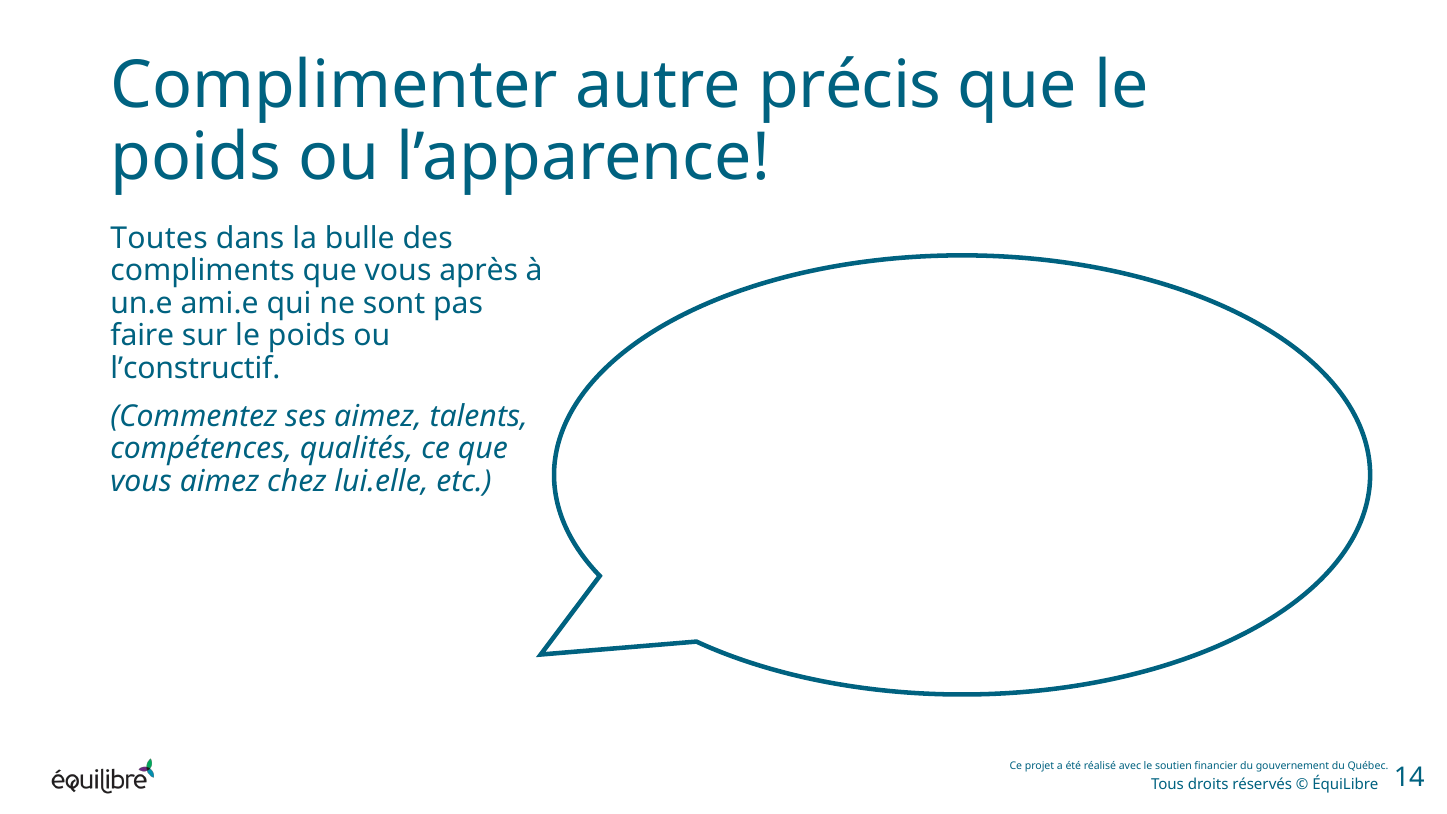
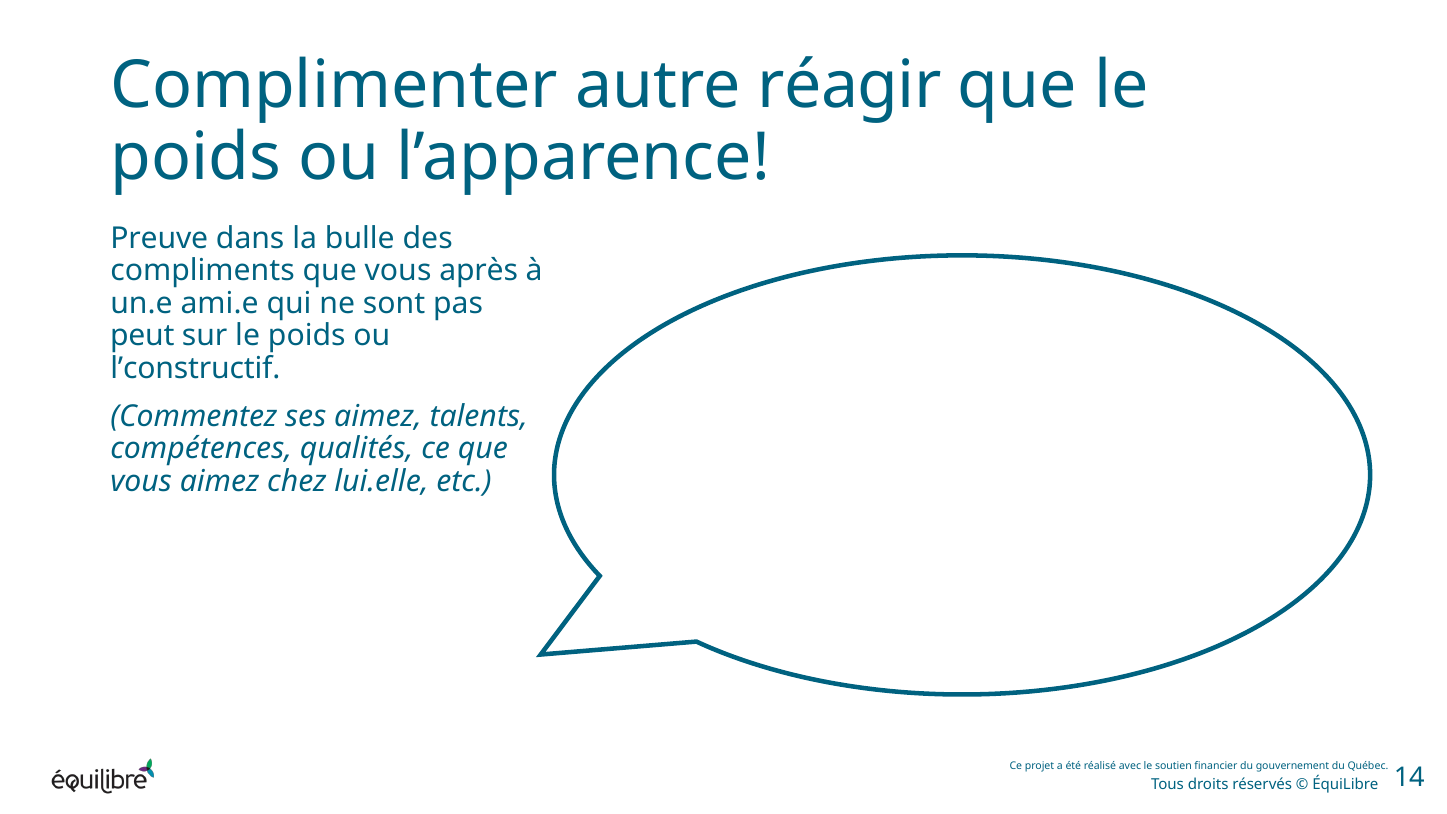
précis: précis -> réagir
Toutes: Toutes -> Preuve
faire: faire -> peut
